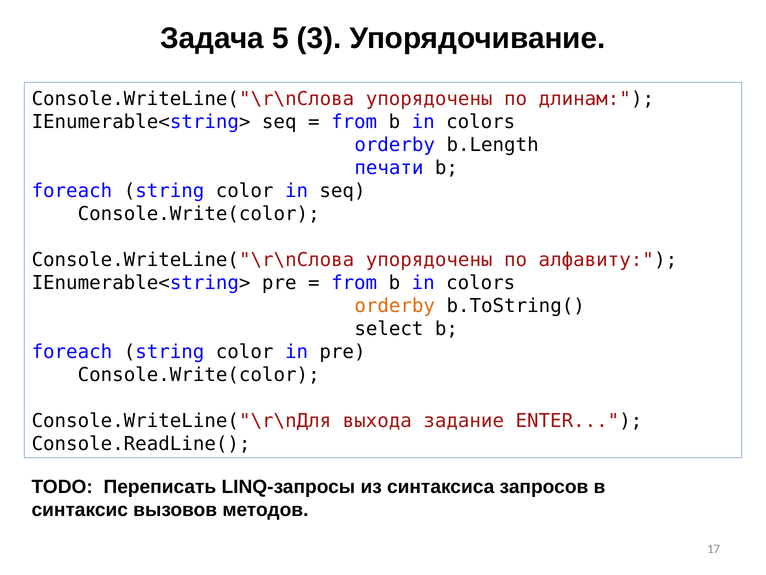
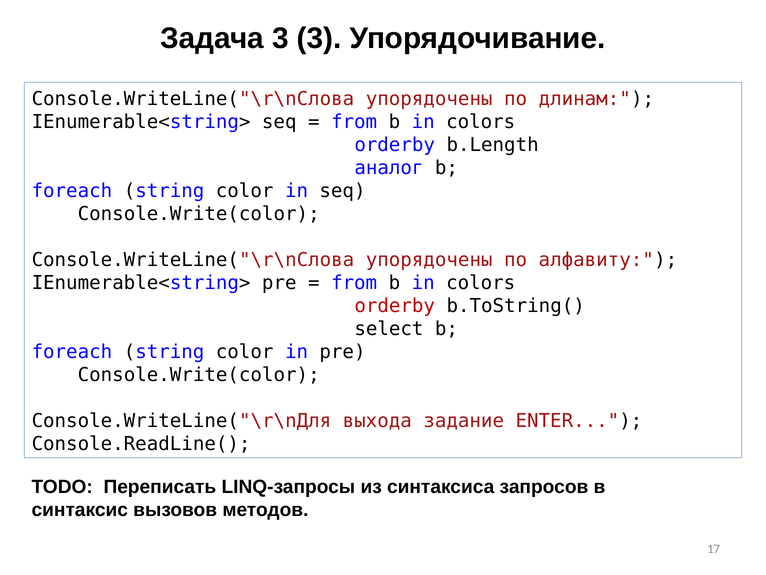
Задача 5: 5 -> 3
печати: печати -> аналог
orderby at (395, 306) colour: orange -> red
